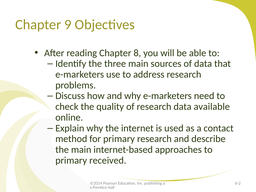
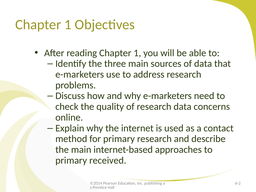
9 at (68, 25): 9 -> 1
reading Chapter 8: 8 -> 1
available: available -> concerns
